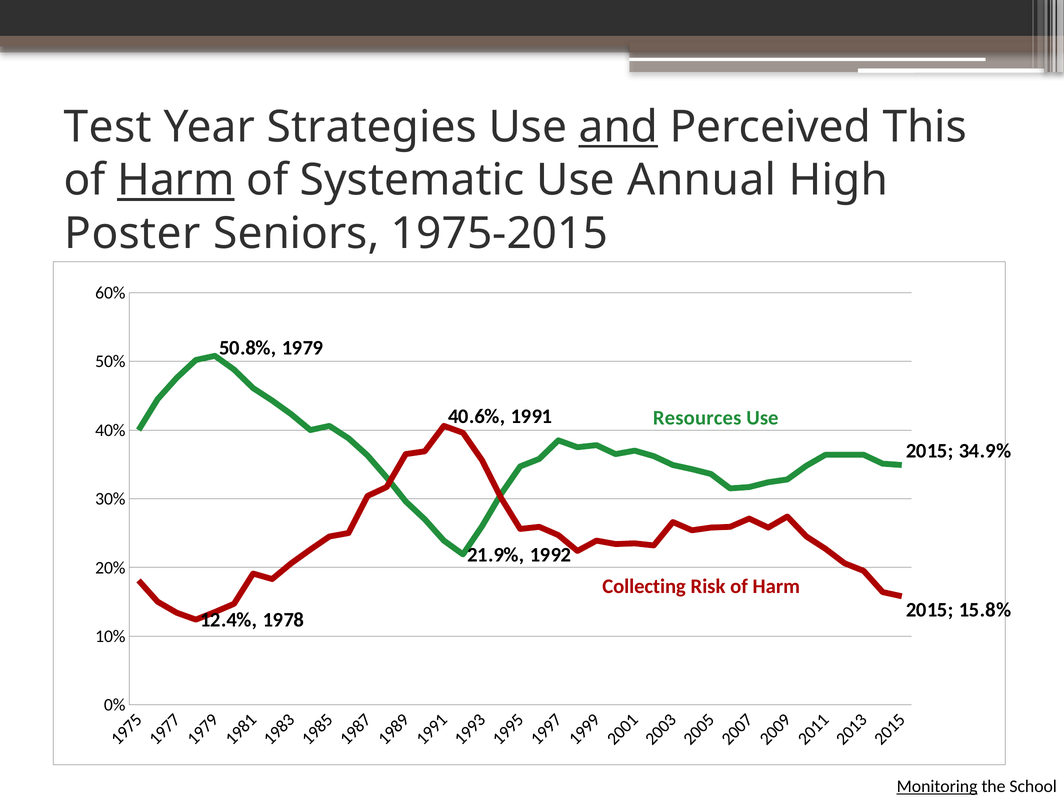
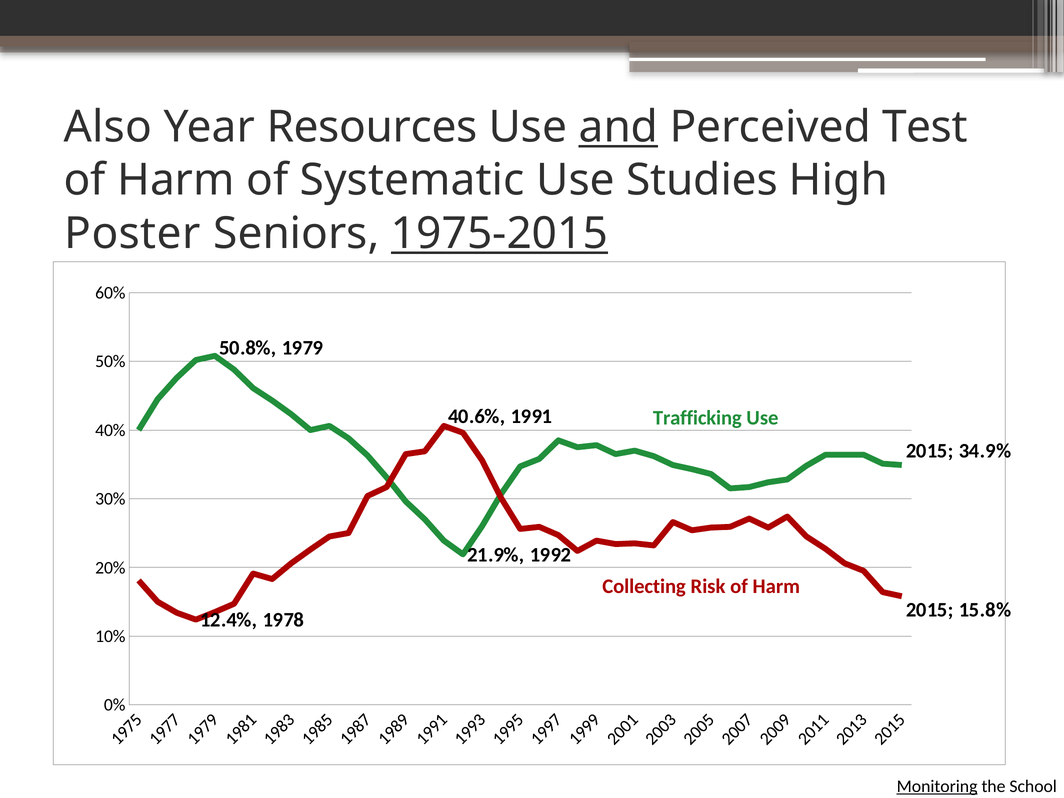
Test: Test -> Also
Strategies: Strategies -> Resources
This: This -> Test
Harm at (176, 180) underline: present -> none
Annual: Annual -> Studies
1975-2015 underline: none -> present
Resources: Resources -> Trafficking
